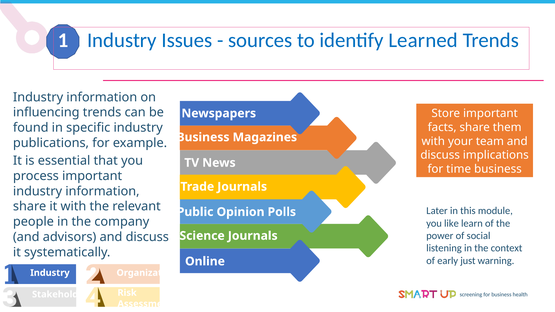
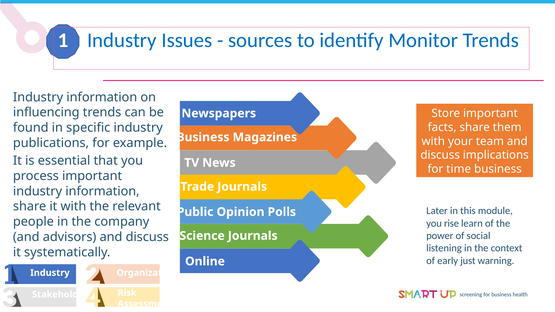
Learned: Learned -> Monitor
like: like -> rise
